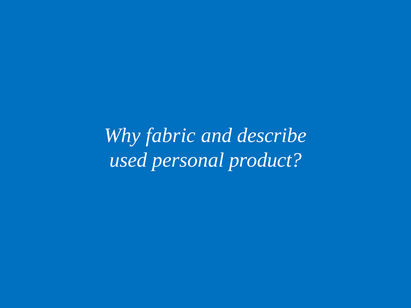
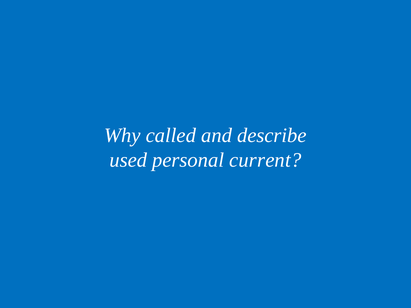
fabric: fabric -> called
product: product -> current
